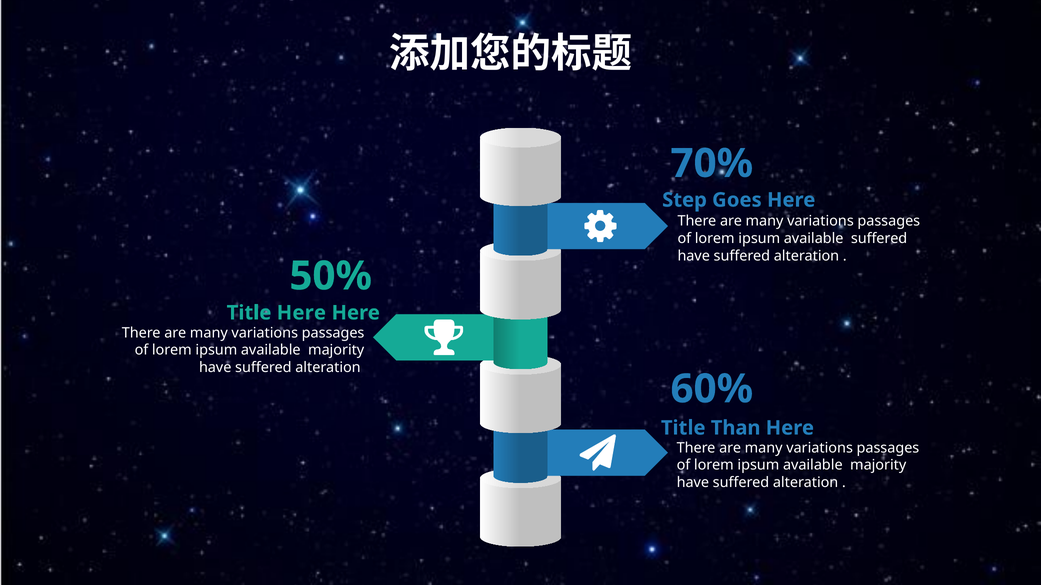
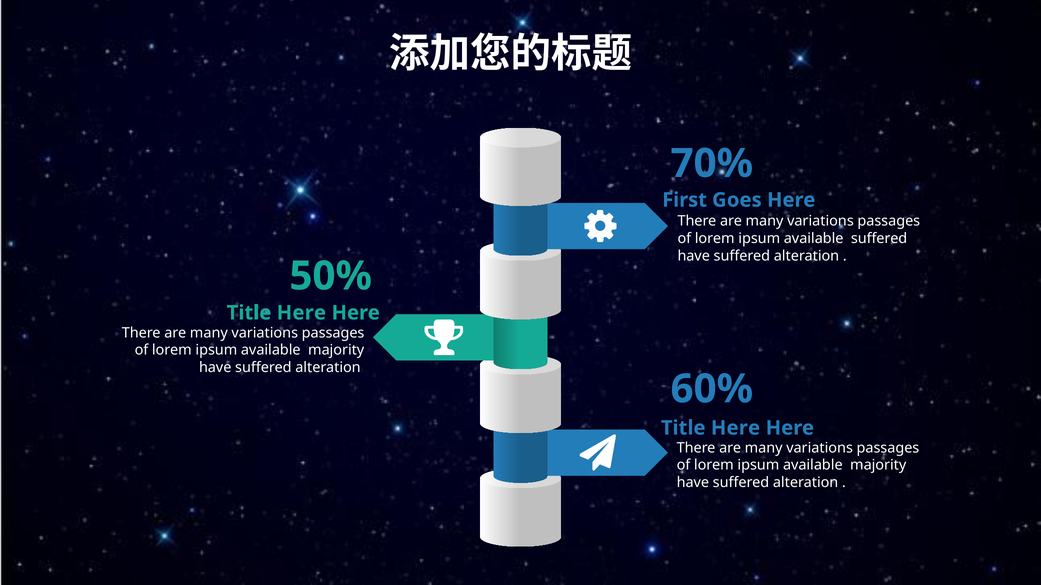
Step: Step -> First
Than at (736, 428): Than -> Here
